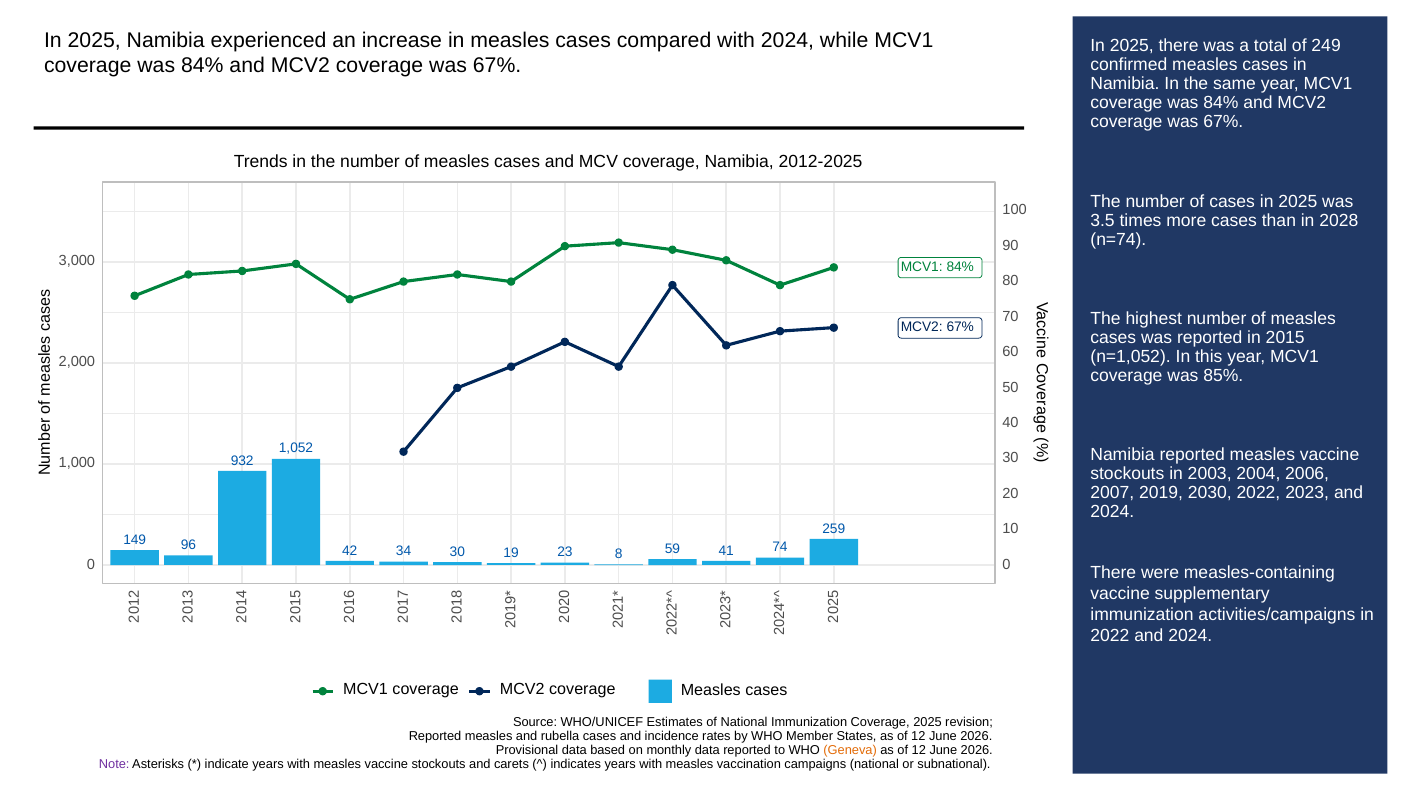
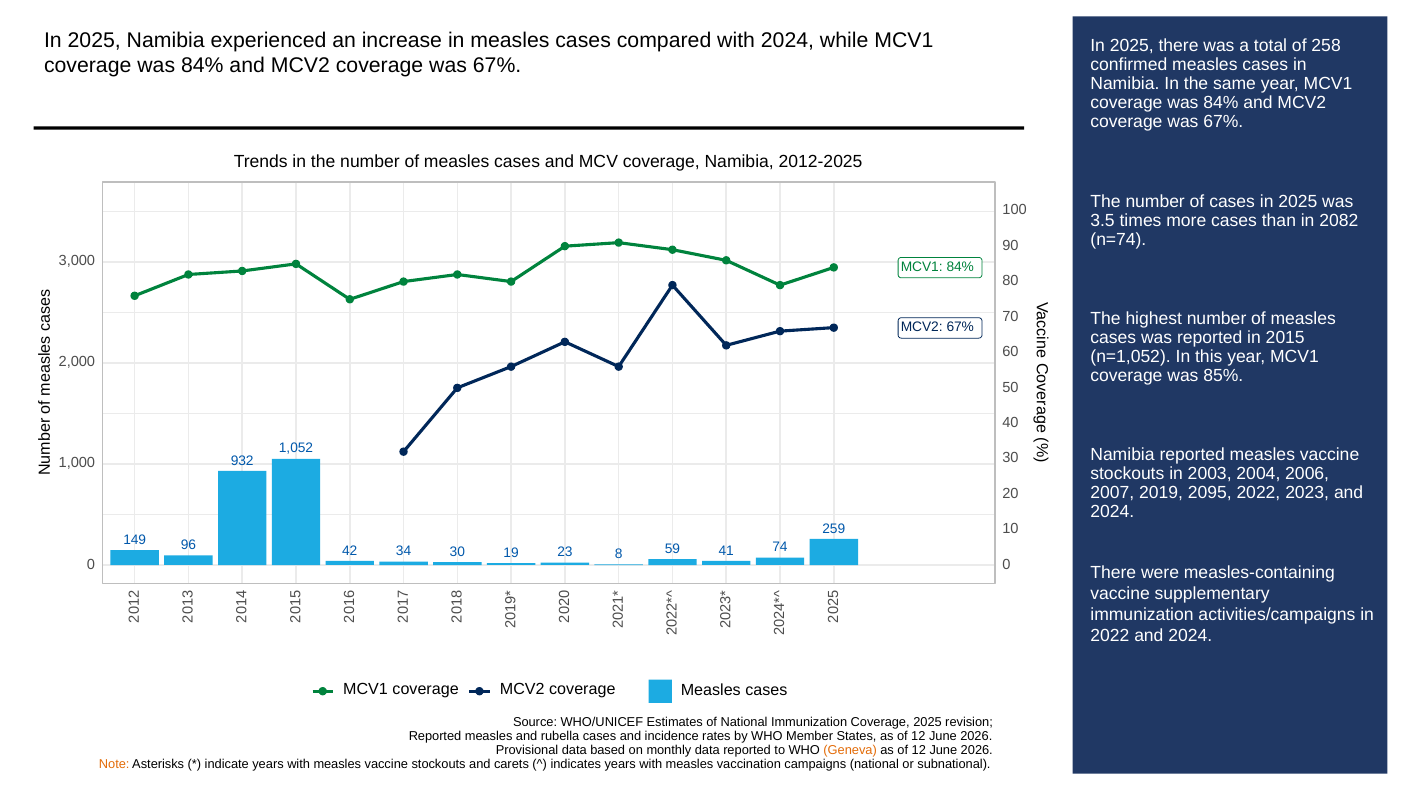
249: 249 -> 258
2028: 2028 -> 2082
2030: 2030 -> 2095
Note colour: purple -> orange
